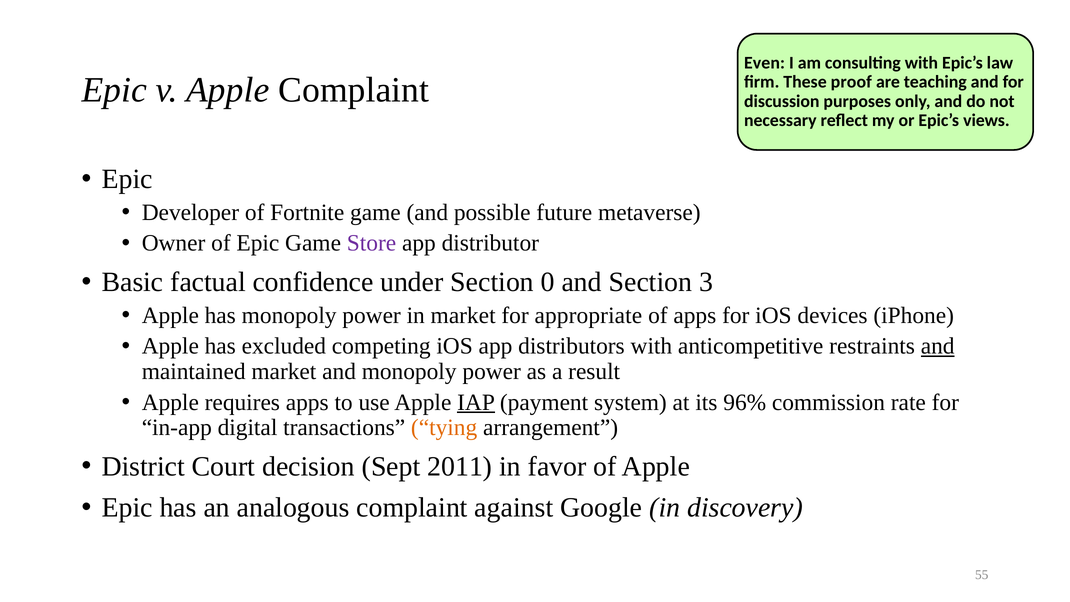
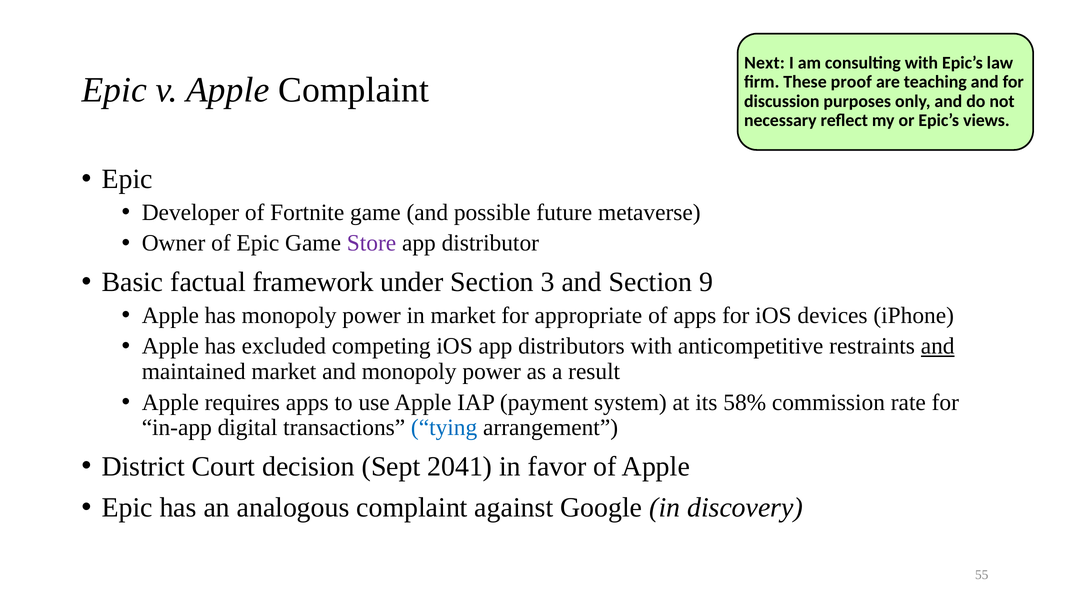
Even: Even -> Next
confidence: confidence -> framework
0: 0 -> 3
3: 3 -> 9
IAP underline: present -> none
96%: 96% -> 58%
tying colour: orange -> blue
2011: 2011 -> 2041
